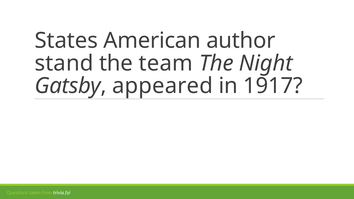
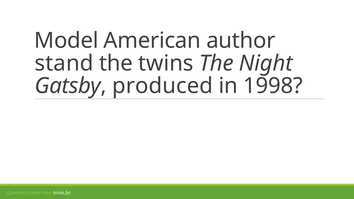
States: States -> Model
team: team -> twins
appeared: appeared -> produced
1917: 1917 -> 1998
